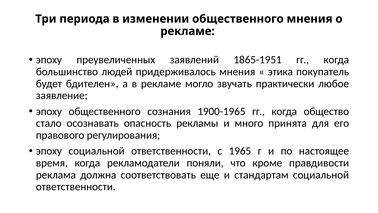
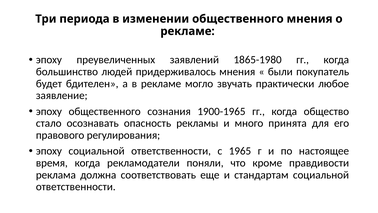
1865-1951: 1865-1951 -> 1865-1980
этика: этика -> были
